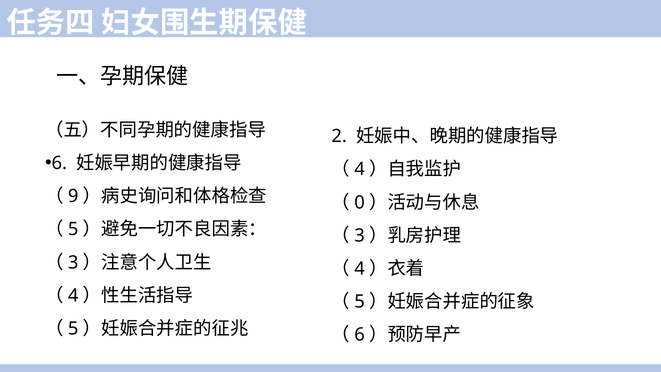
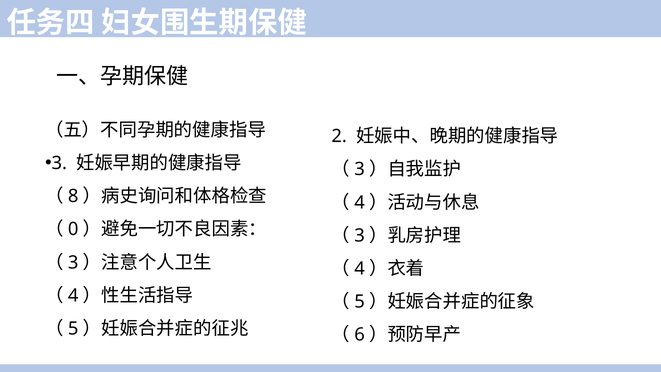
6 at (59, 163): 6 -> 3
4 at (360, 169): 4 -> 3
9: 9 -> 8
0 at (360, 202): 0 -> 4
5 at (73, 229): 5 -> 0
